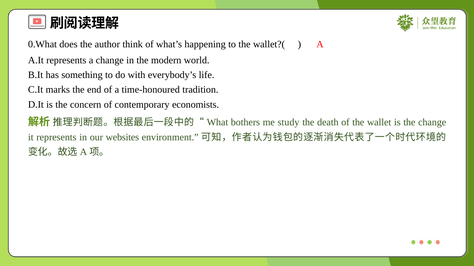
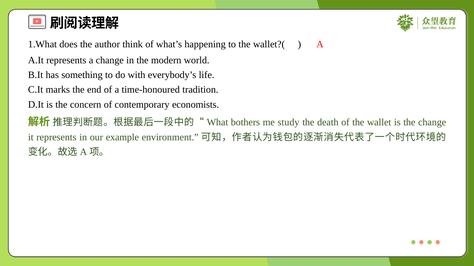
0.What: 0.What -> 1.What
websites: websites -> example
